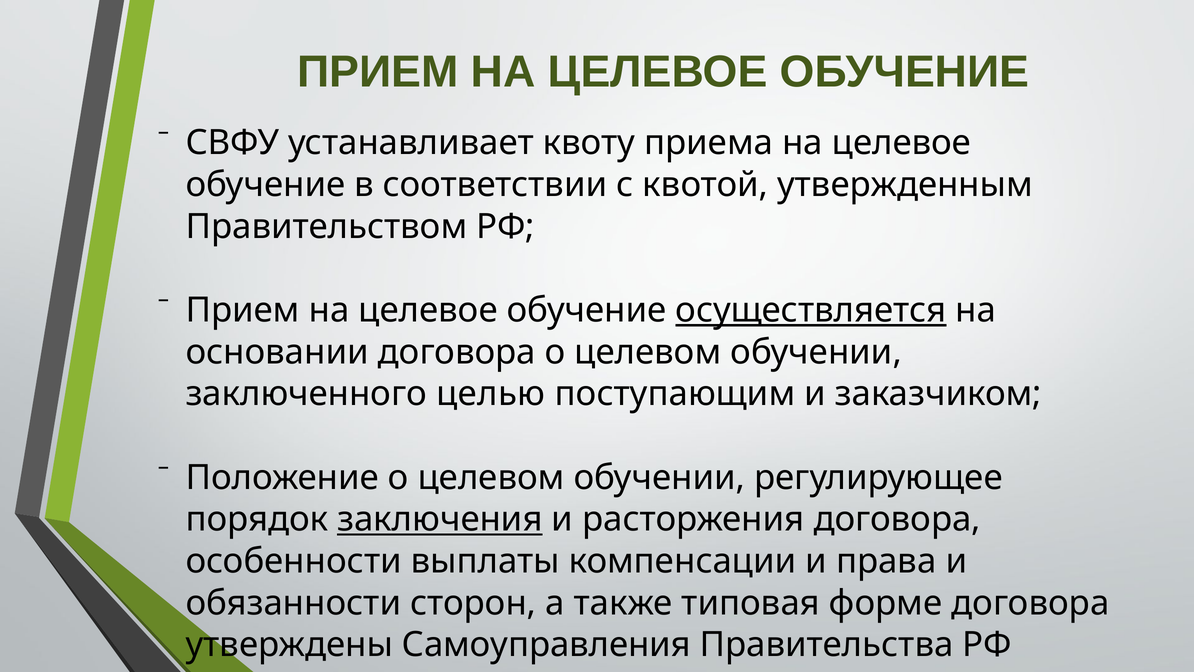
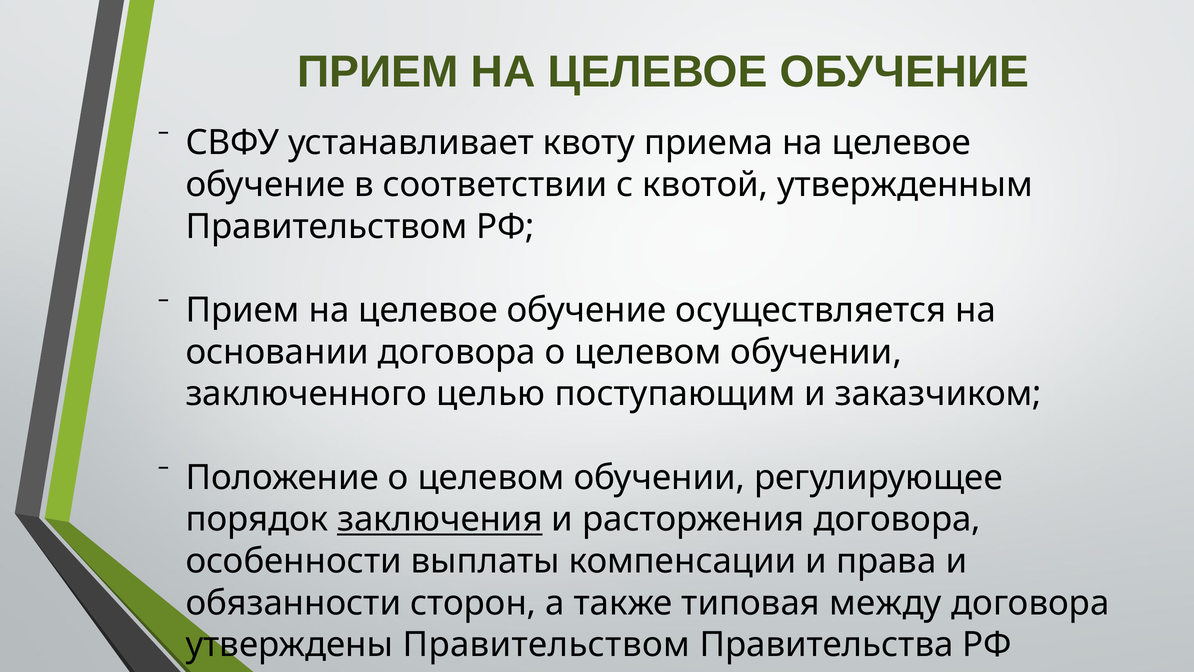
осуществляется underline: present -> none
форме: форме -> между
утверждены Самоуправления: Самоуправления -> Правительством
